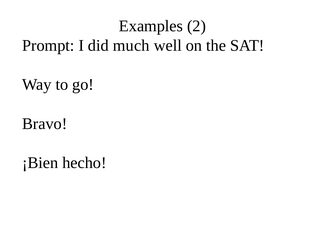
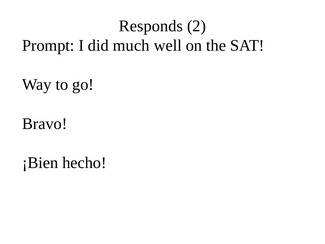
Examples: Examples -> Responds
